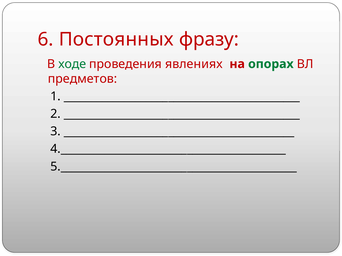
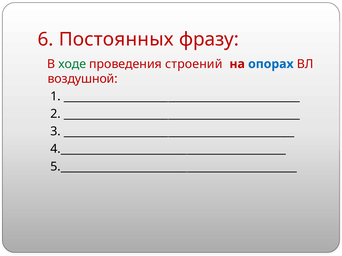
явлениях: явлениях -> строений
опорах colour: green -> blue
предметов: предметов -> воздушной
